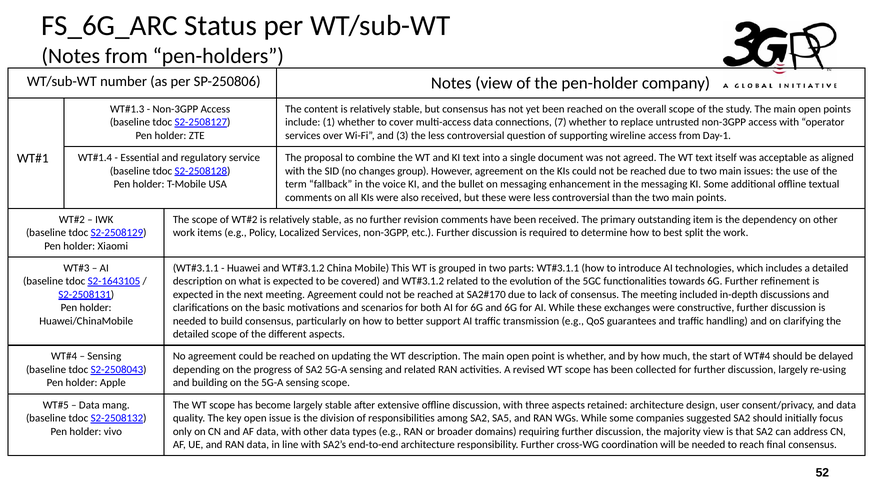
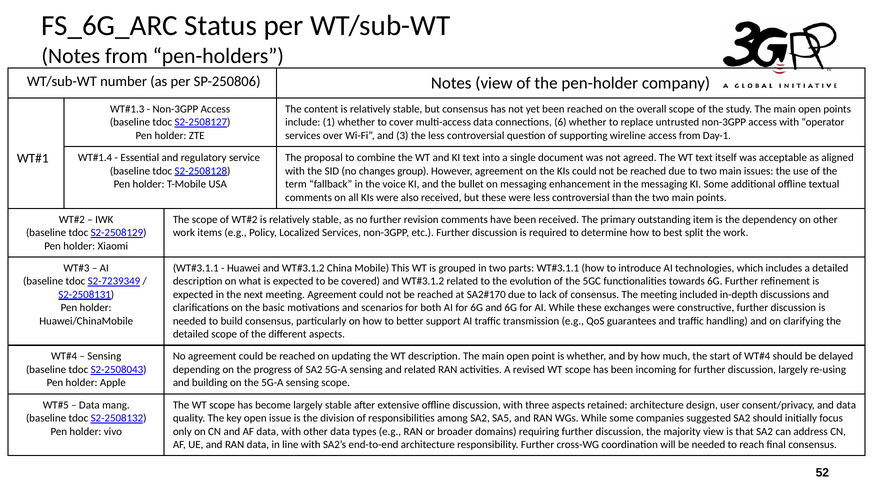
7: 7 -> 6
S2-1643105: S2-1643105 -> S2-7239349
collected: collected -> incoming
